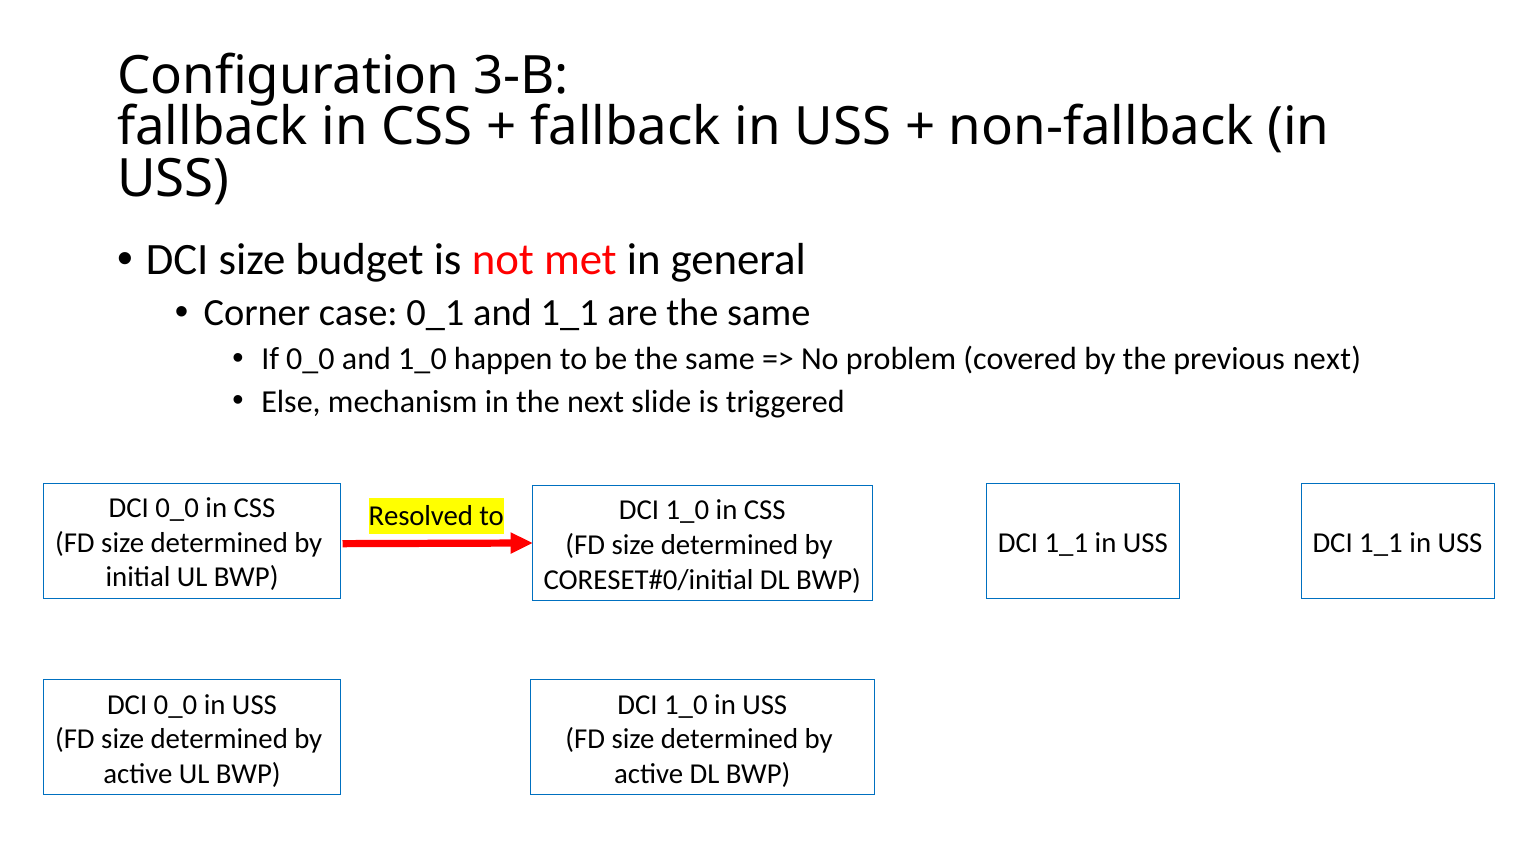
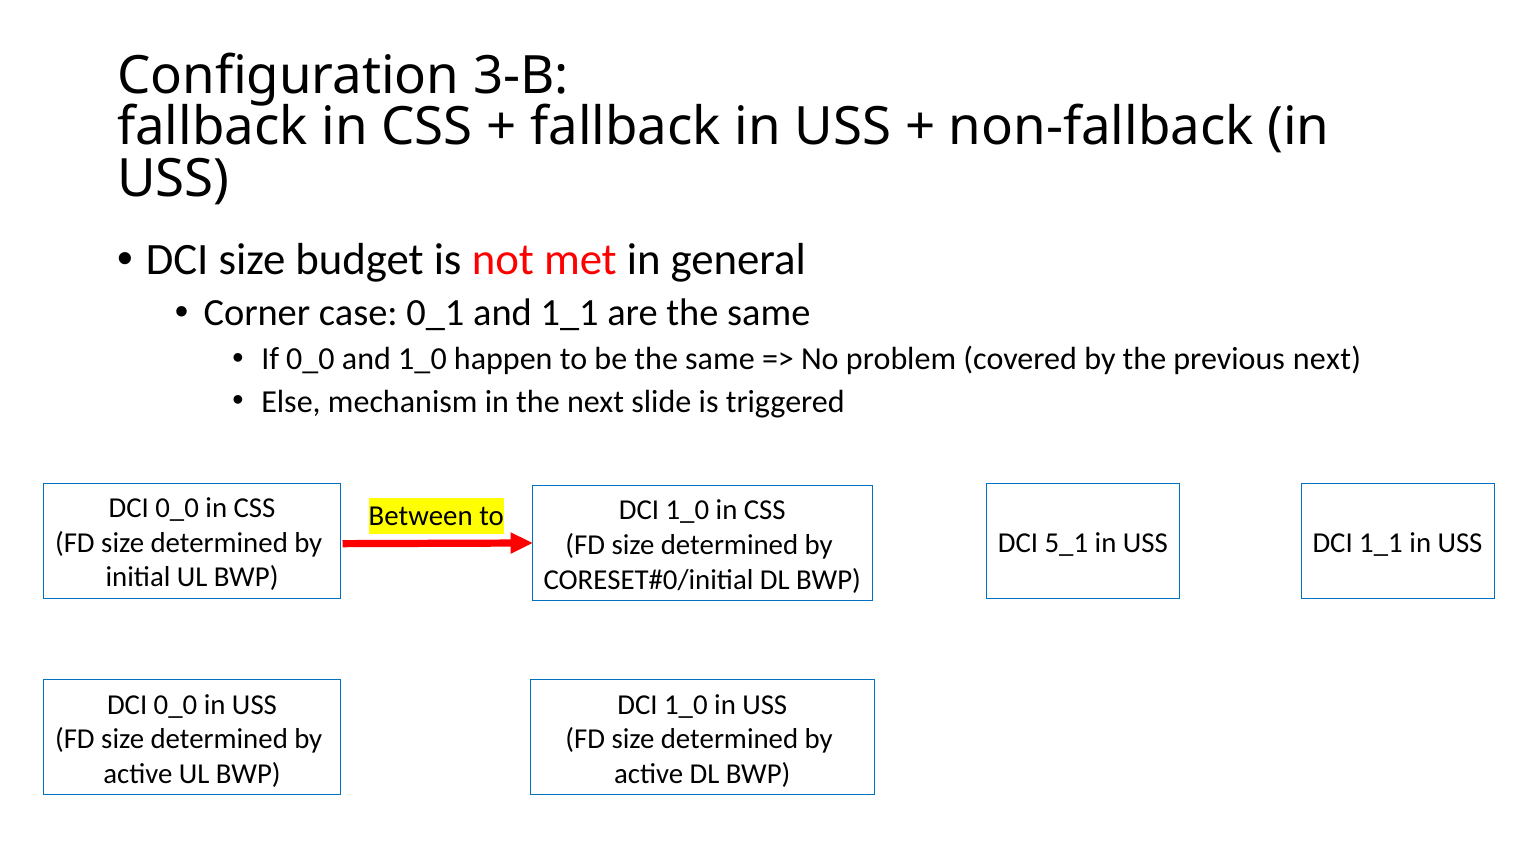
Resolved: Resolved -> Between
1_1 at (1066, 543): 1_1 -> 5_1
